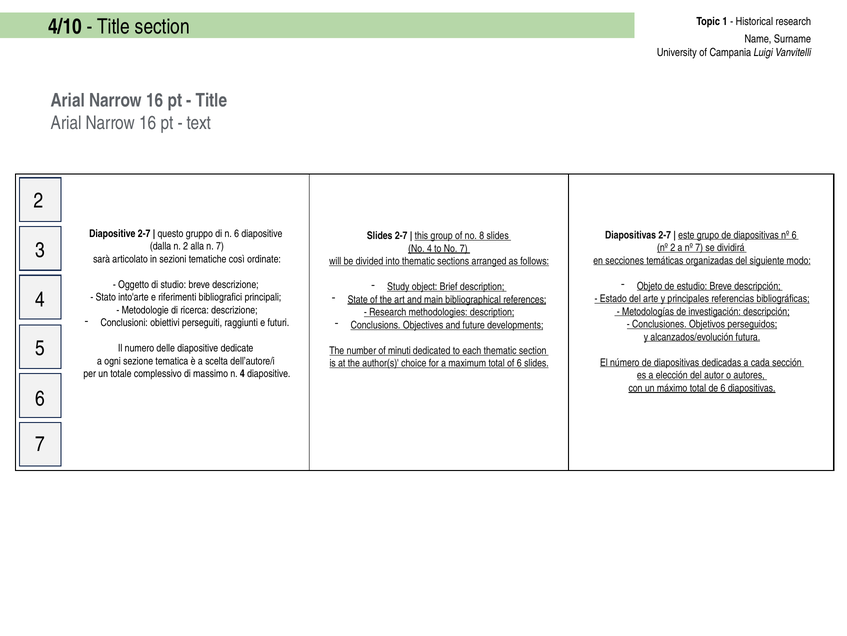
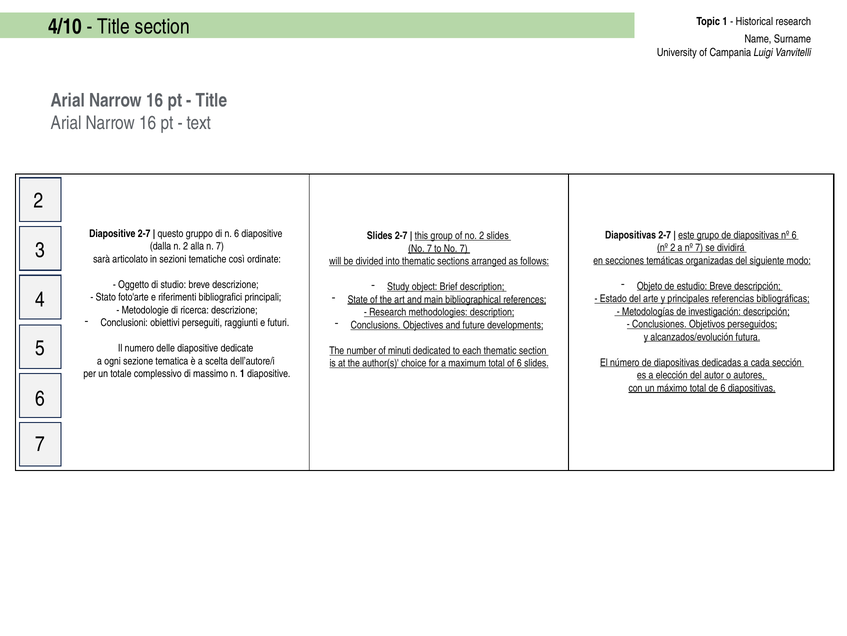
no 8: 8 -> 2
4 at (429, 248): 4 -> 7
into'arte: into'arte -> foto'arte
n 4: 4 -> 1
